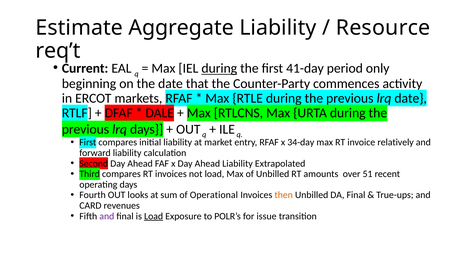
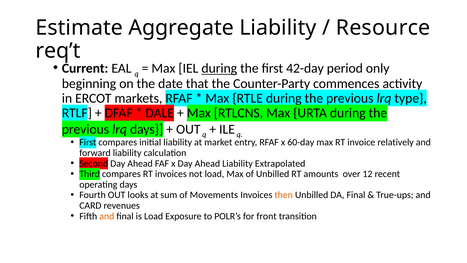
41-day: 41-day -> 42-day
date at (411, 98): date -> type
34-day: 34-day -> 60-day
51: 51 -> 12
Operational: Operational -> Movements
and at (107, 216) colour: purple -> orange
Load at (154, 216) underline: present -> none
issue: issue -> front
